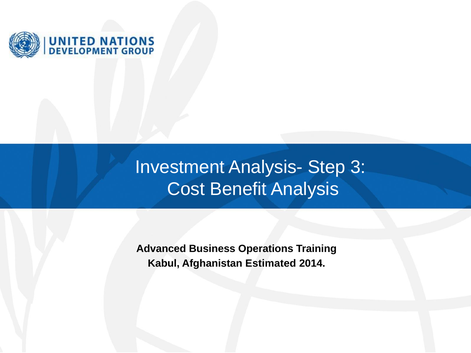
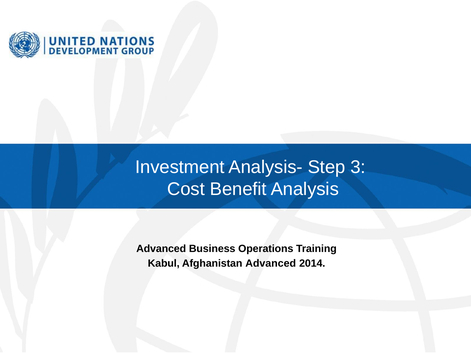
Afghanistan Estimated: Estimated -> Advanced
